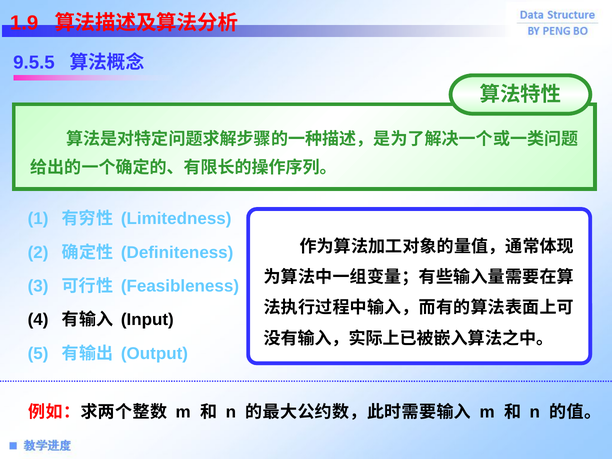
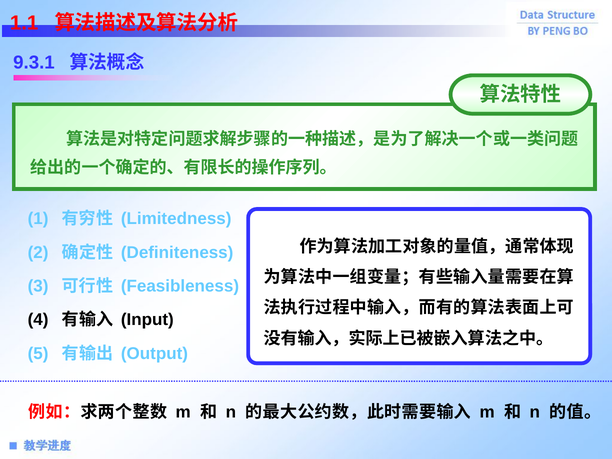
1.9: 1.9 -> 1.1
9.5.5: 9.5.5 -> 9.3.1
